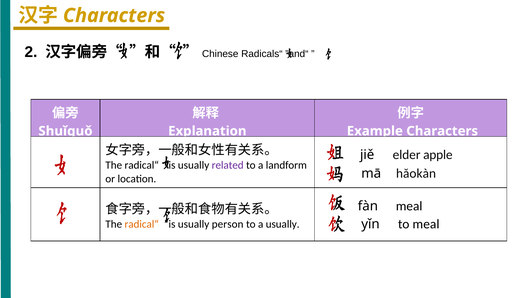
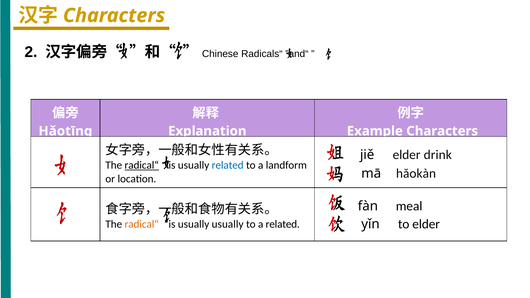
Shuǐɡuǒ: Shuǐɡuǒ -> Hǎotīng
apple: apple -> drink
radical“ at (142, 165) underline: none -> present
related at (228, 165) colour: purple -> blue
usually person: person -> usually
a usually: usually -> related
to meal: meal -> elder
